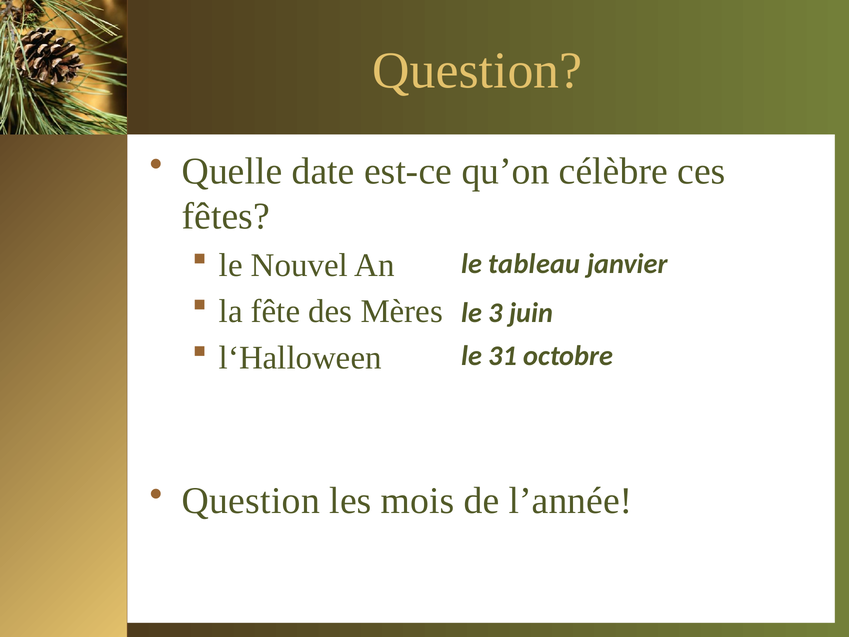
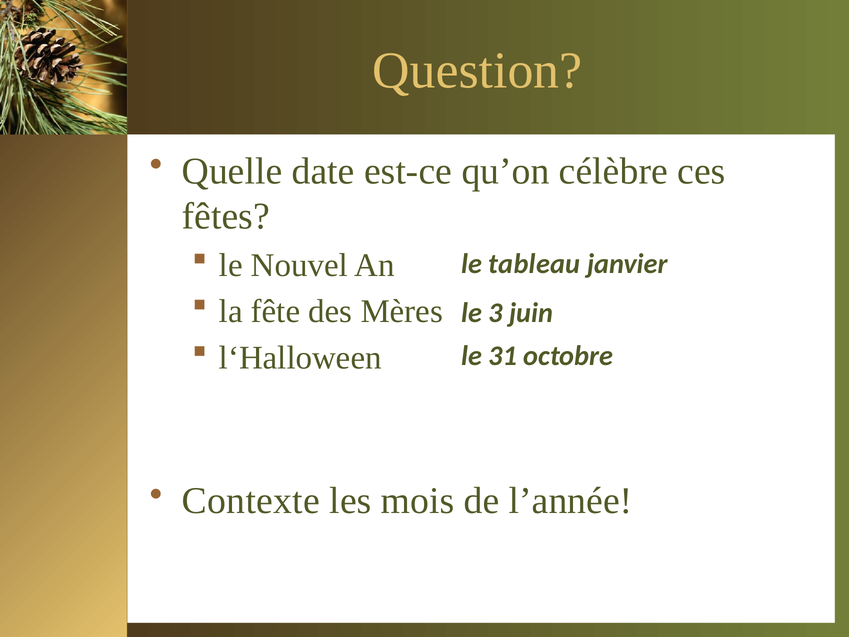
Question at (251, 500): Question -> Contexte
